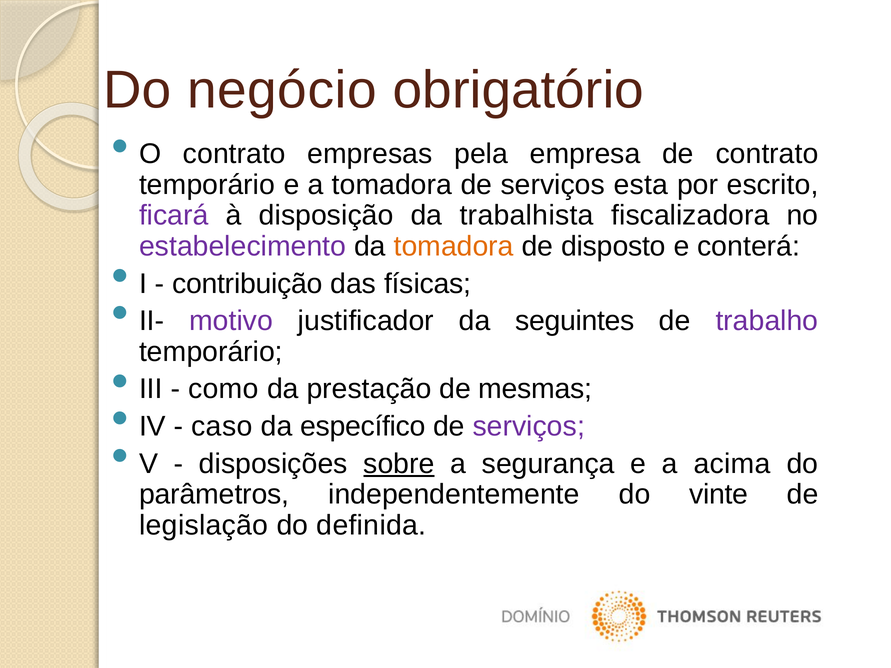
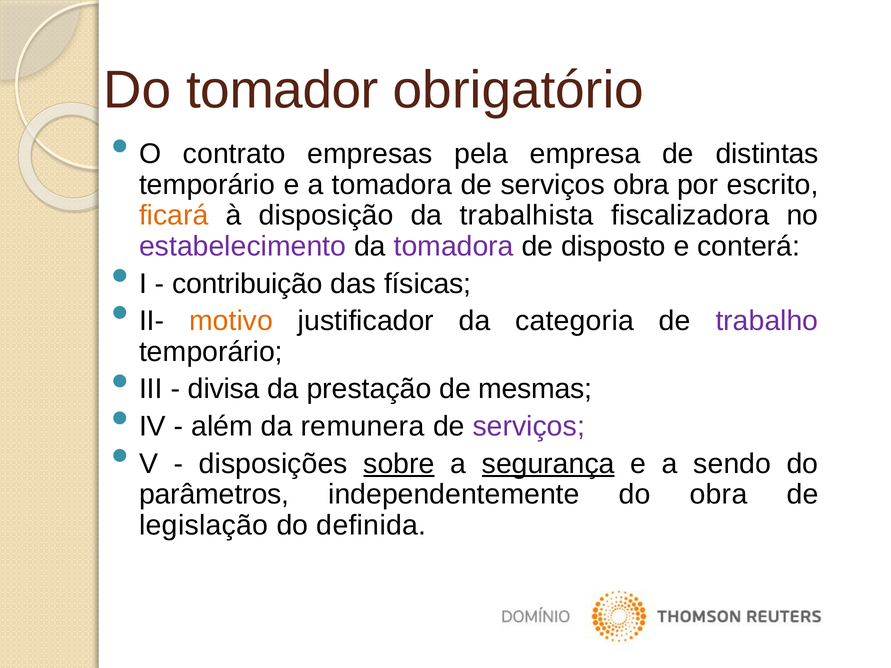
negócio: negócio -> tomador
de contrato: contrato -> distintas
serviços esta: esta -> obra
ficará colour: purple -> orange
tomadora at (454, 246) colour: orange -> purple
motivo colour: purple -> orange
seguintes: seguintes -> categoria
como: como -> divisa
caso: caso -> além
específico: específico -> remunera
segurança underline: none -> present
acima: acima -> sendo
do vinte: vinte -> obra
